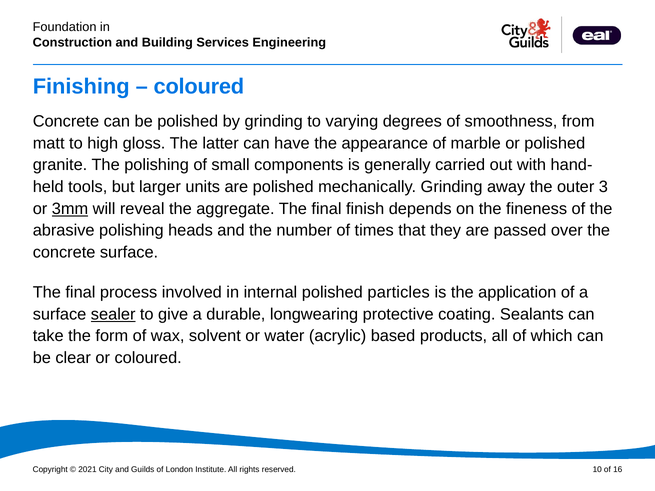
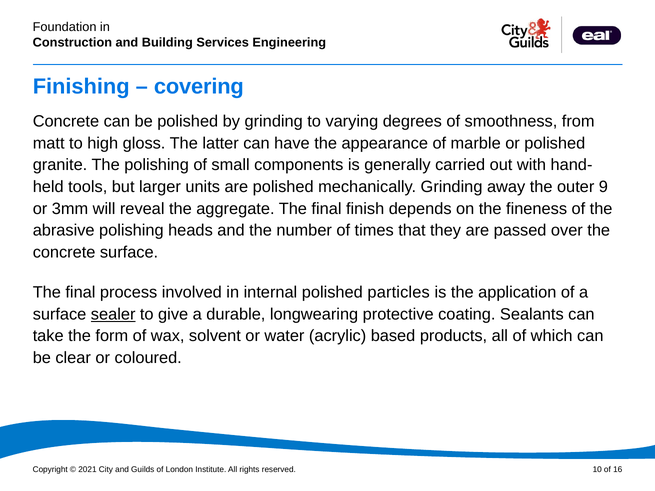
coloured at (199, 87): coloured -> covering
3: 3 -> 9
3mm underline: present -> none
